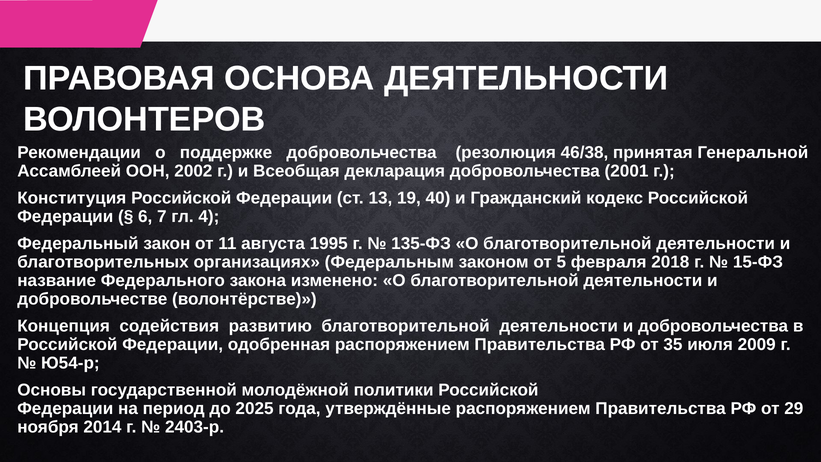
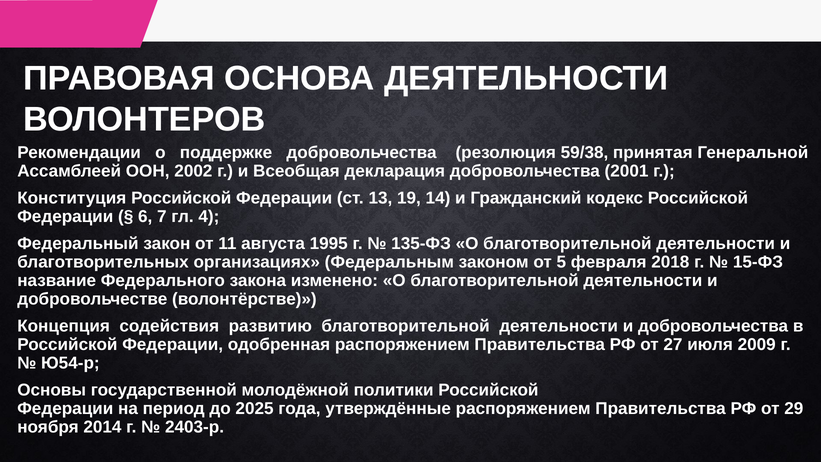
46/38: 46/38 -> 59/38
40: 40 -> 14
35: 35 -> 27
